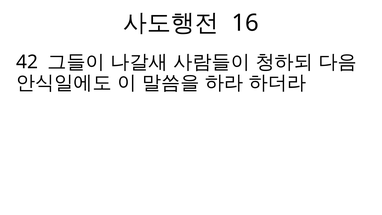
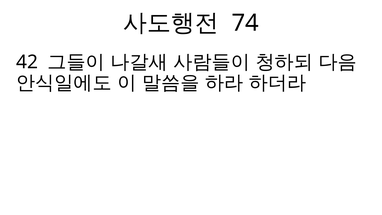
16: 16 -> 74
